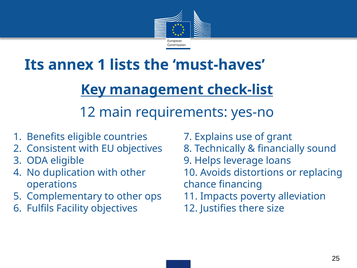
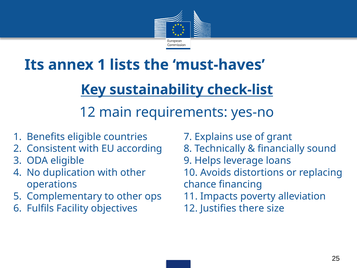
management: management -> sustainability
EU objectives: objectives -> according
